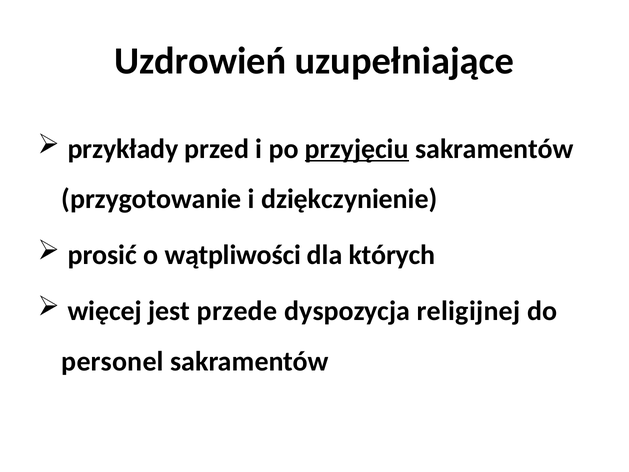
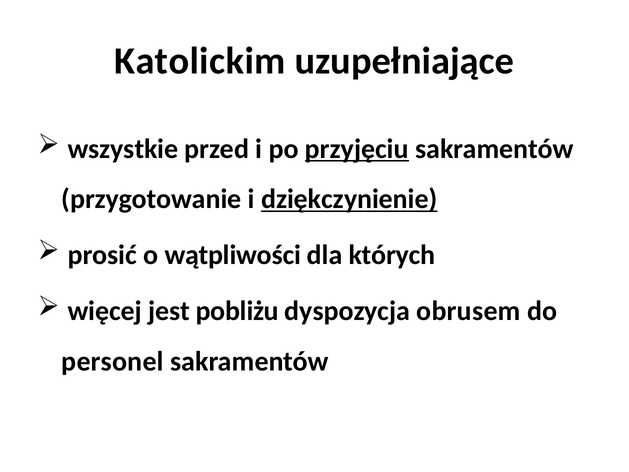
Uzdrowień: Uzdrowień -> Katolickim
przykłady: przykłady -> wszystkie
dziękczynienie underline: none -> present
przede: przede -> pobliżu
religijnej: religijnej -> obrusem
